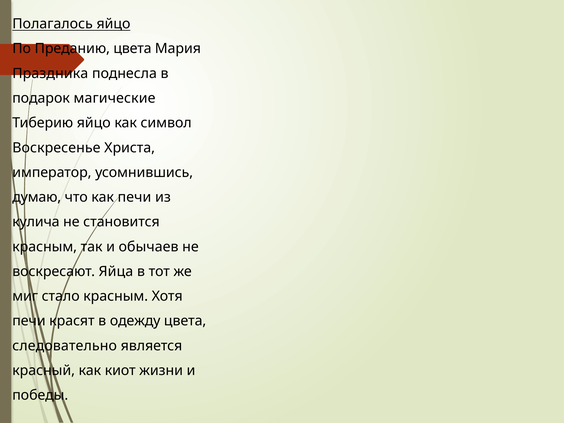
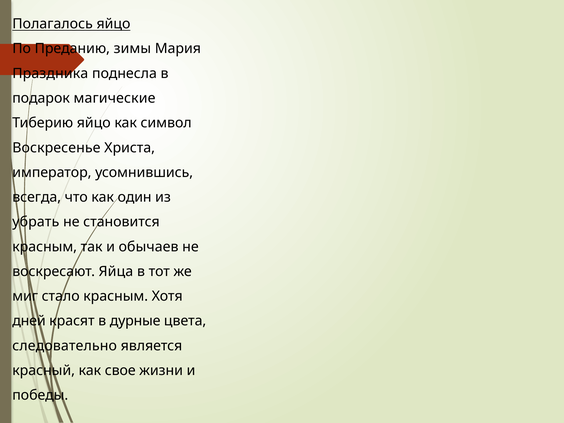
Преданию цвета: цвета -> зимы
думаю: думаю -> всегда
как печи: печи -> один
кулича: кулича -> убрать
печи at (29, 321): печи -> дней
одежду: одежду -> дурные
киот: киот -> свое
